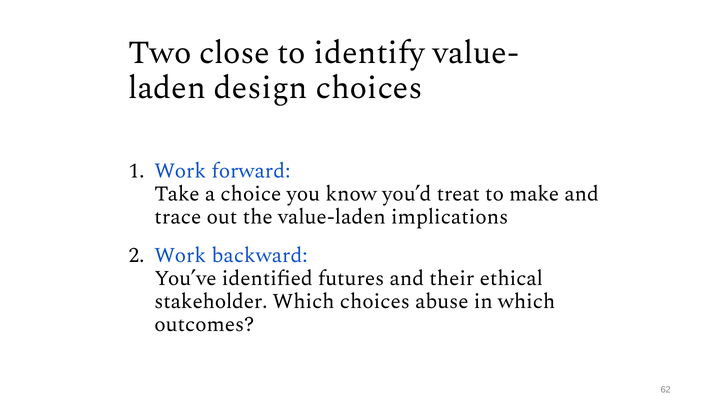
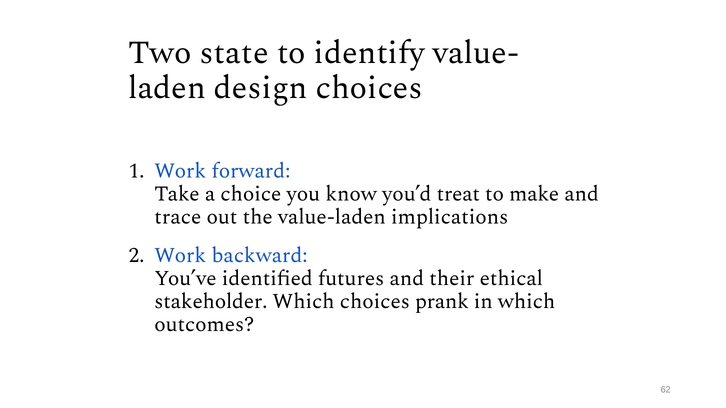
close: close -> state
abuse: abuse -> prank
